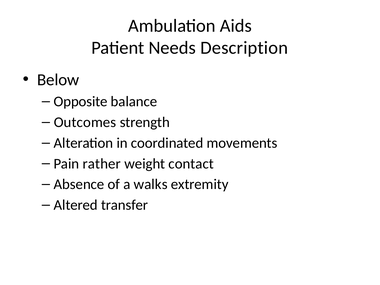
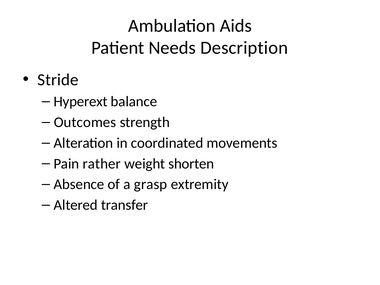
Below: Below -> Stride
Opposite: Opposite -> Hyperext
contact: contact -> shorten
walks: walks -> grasp
